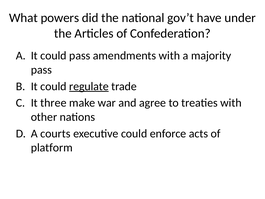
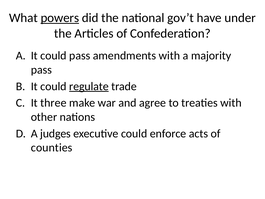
powers underline: none -> present
courts: courts -> judges
platform: platform -> counties
